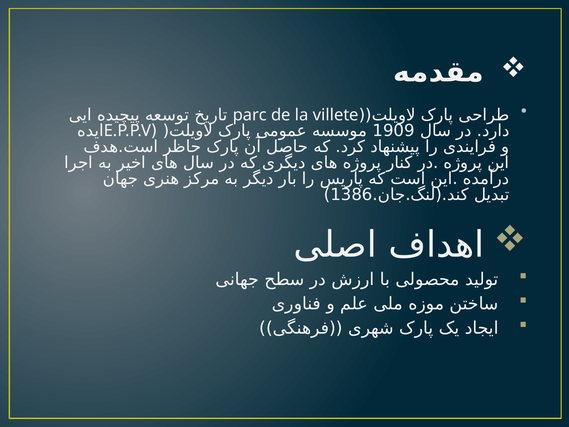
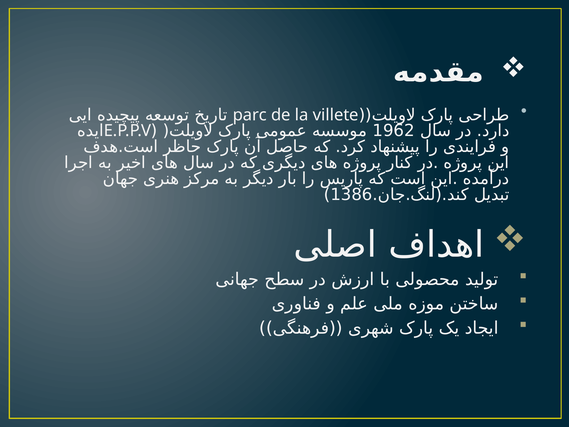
1909: 1909 -> 1962
